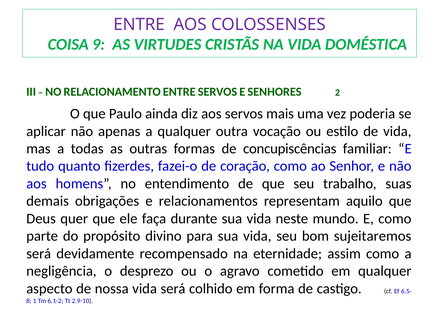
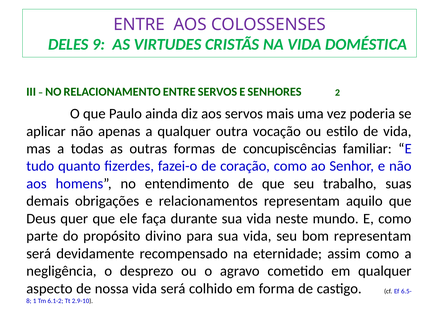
COISA: COISA -> DELES
bom sujeitaremos: sujeitaremos -> representam
